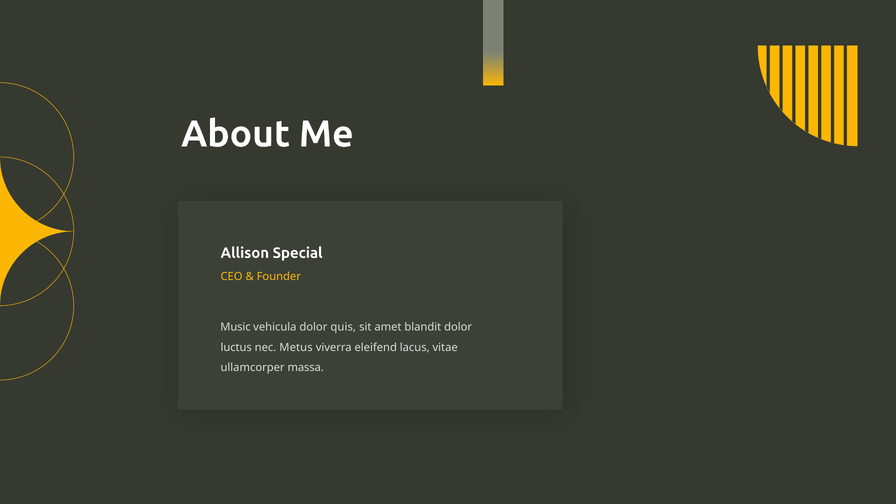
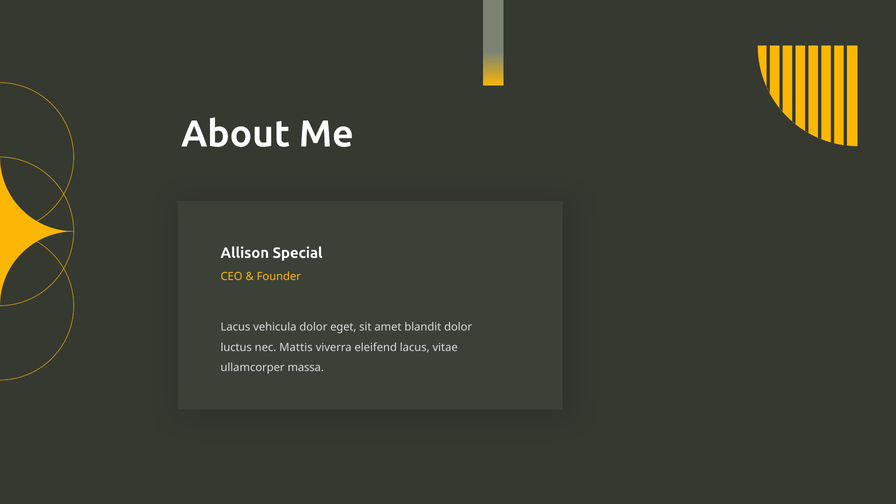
Music at (236, 327): Music -> Lacus
quis: quis -> eget
Metus: Metus -> Mattis
